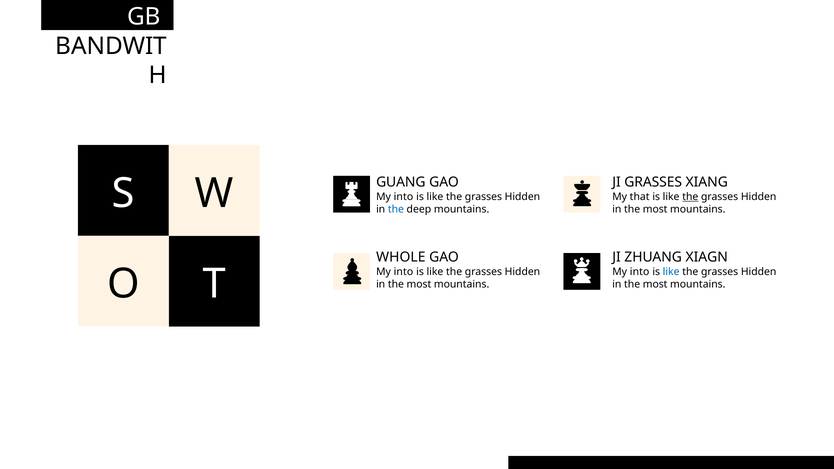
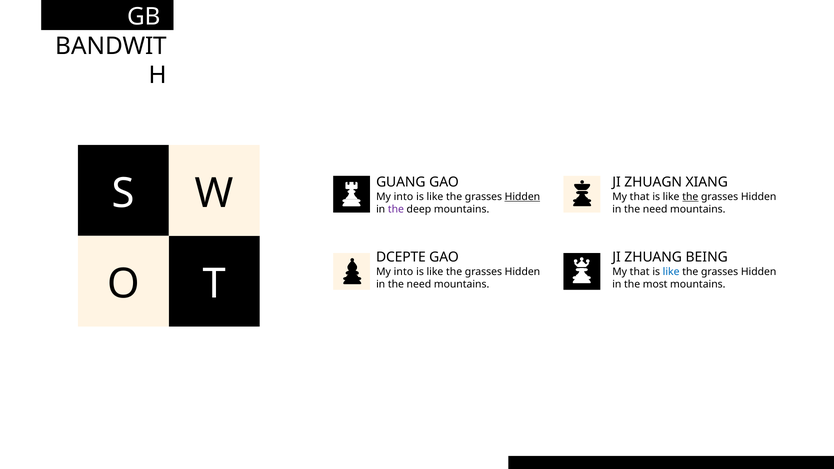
JI GRASSES: GRASSES -> ZHUAGN
Hidden at (522, 197) underline: none -> present
the at (396, 209) colour: blue -> purple
most at (655, 209): most -> need
WHOLE: WHOLE -> DCEPTE
XIAGN: XIAGN -> BEING
into at (640, 272): into -> that
most at (419, 284): most -> need
